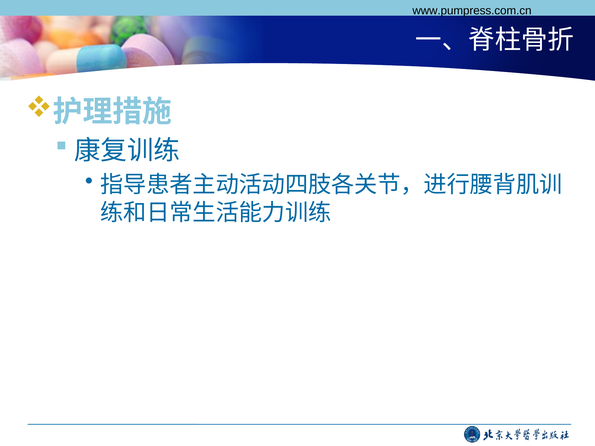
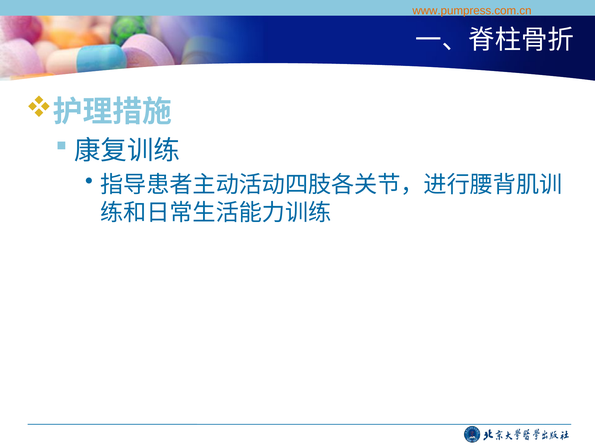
www.pumpress.com.cn colour: black -> orange
